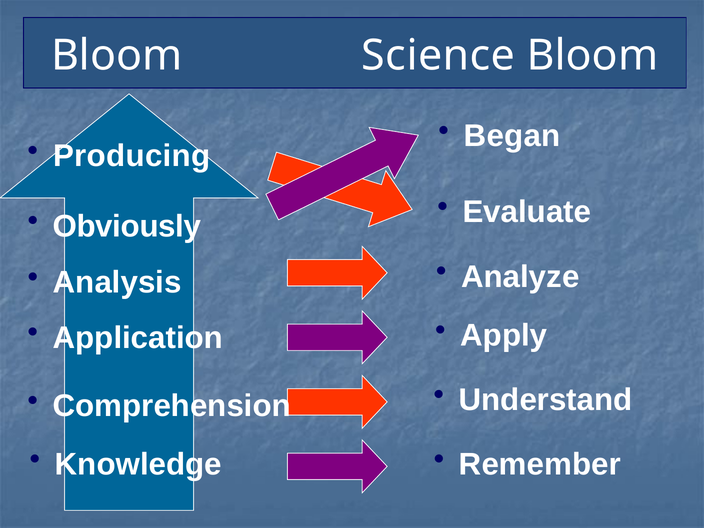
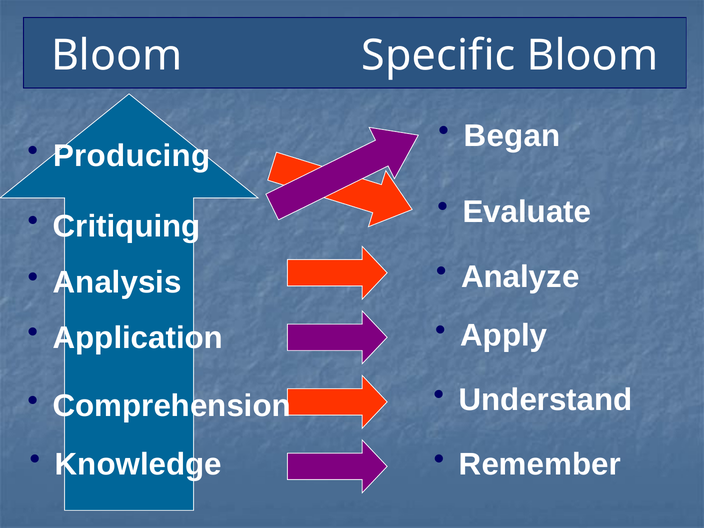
Science: Science -> Specific
Obviously: Obviously -> Critiquing
